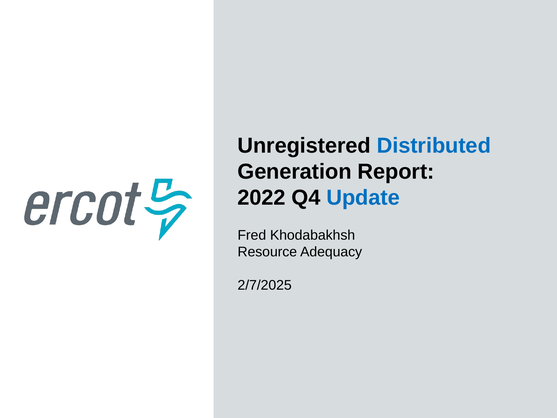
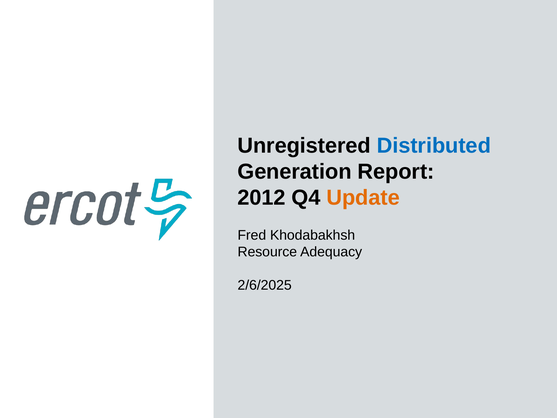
2022: 2022 -> 2012
Update colour: blue -> orange
2/7/2025: 2/7/2025 -> 2/6/2025
